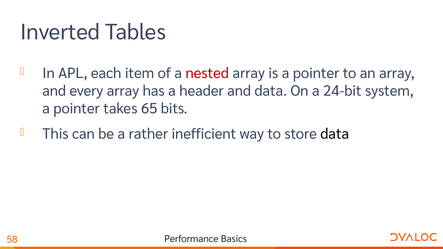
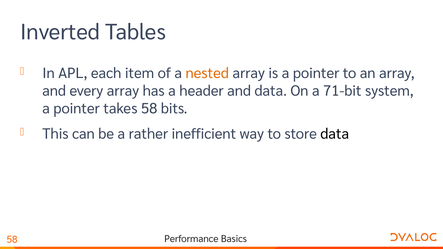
nested colour: red -> orange
24-bit: 24-bit -> 71-bit
takes 65: 65 -> 58
